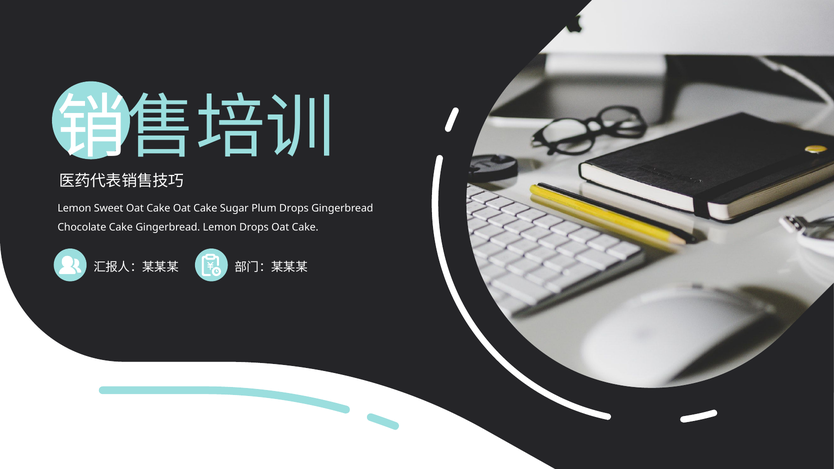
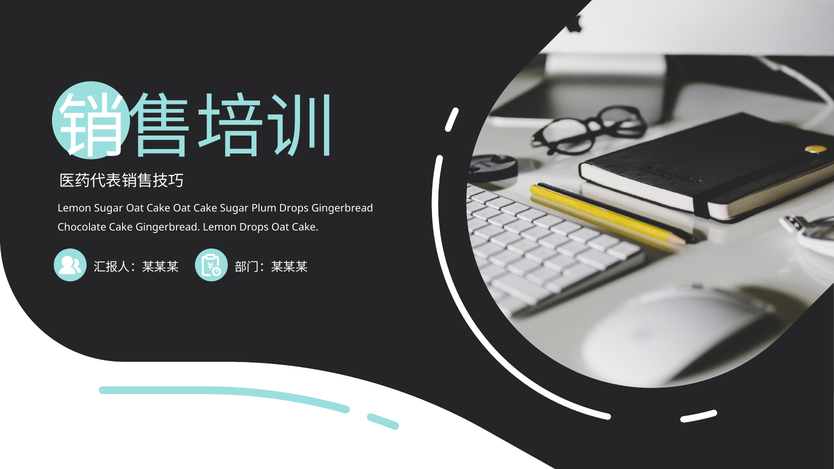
Lemon Sweet: Sweet -> Sugar
